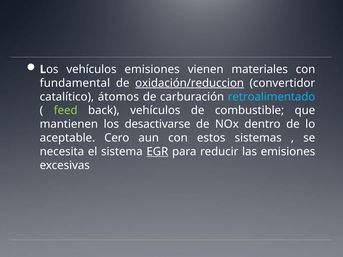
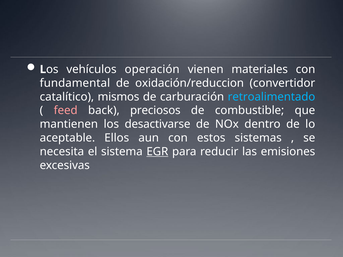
vehículos emisiones: emisiones -> operación
oxidación/reduccion underline: present -> none
átomos: átomos -> mismos
feed colour: light green -> pink
back vehículos: vehículos -> preciosos
Cero: Cero -> Ellos
